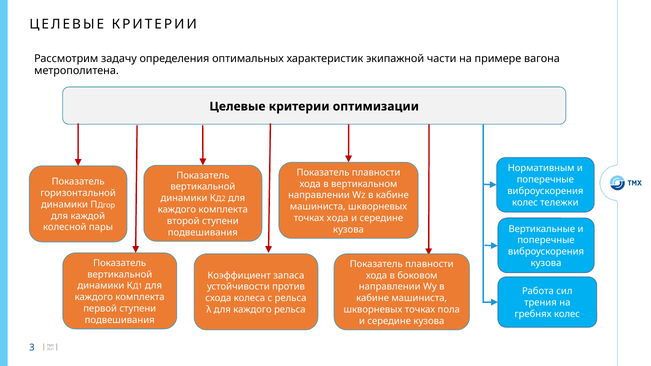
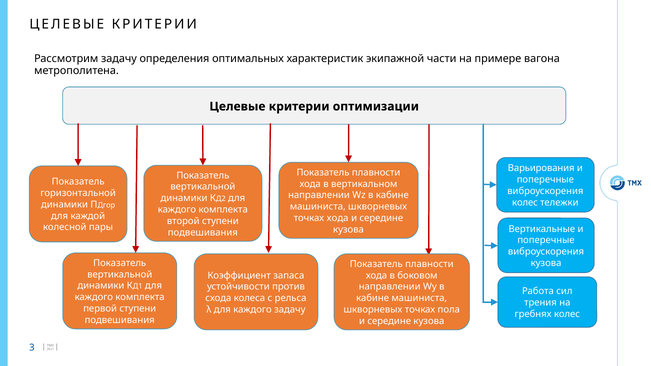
Нормативным: Нормативным -> Варьирования
каждого рельса: рельса -> задачу
